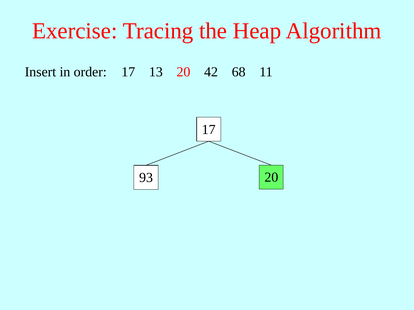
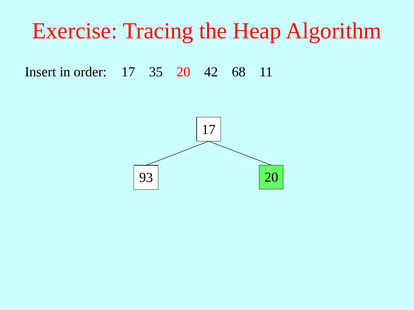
13: 13 -> 35
